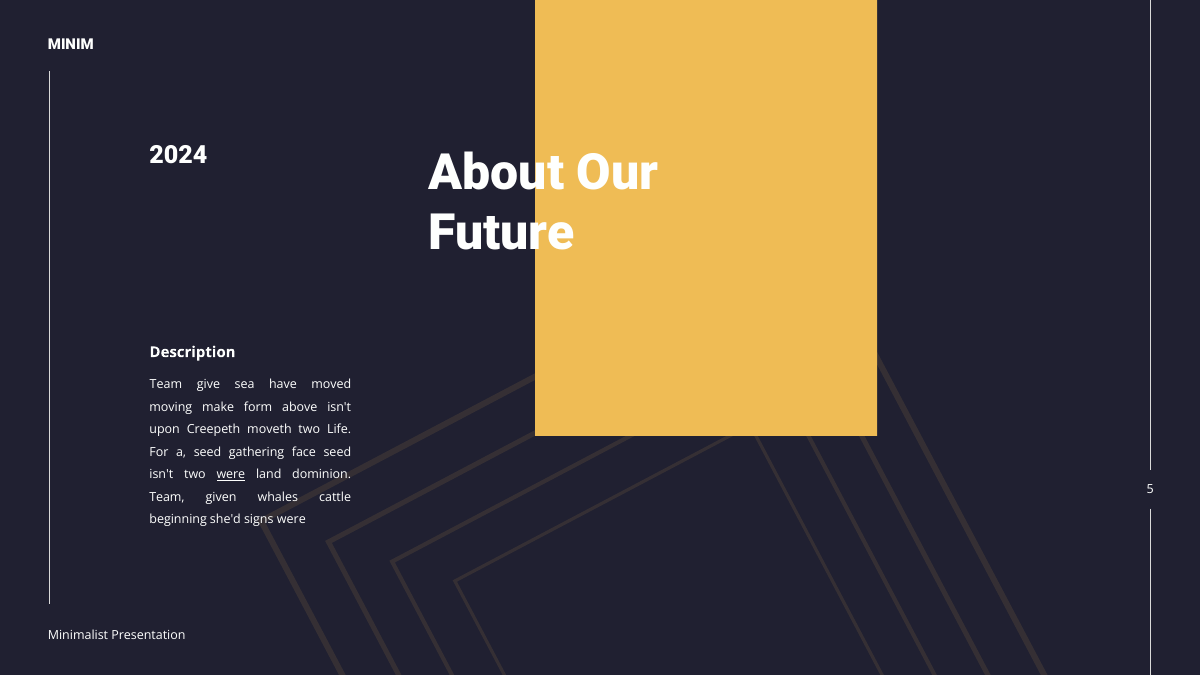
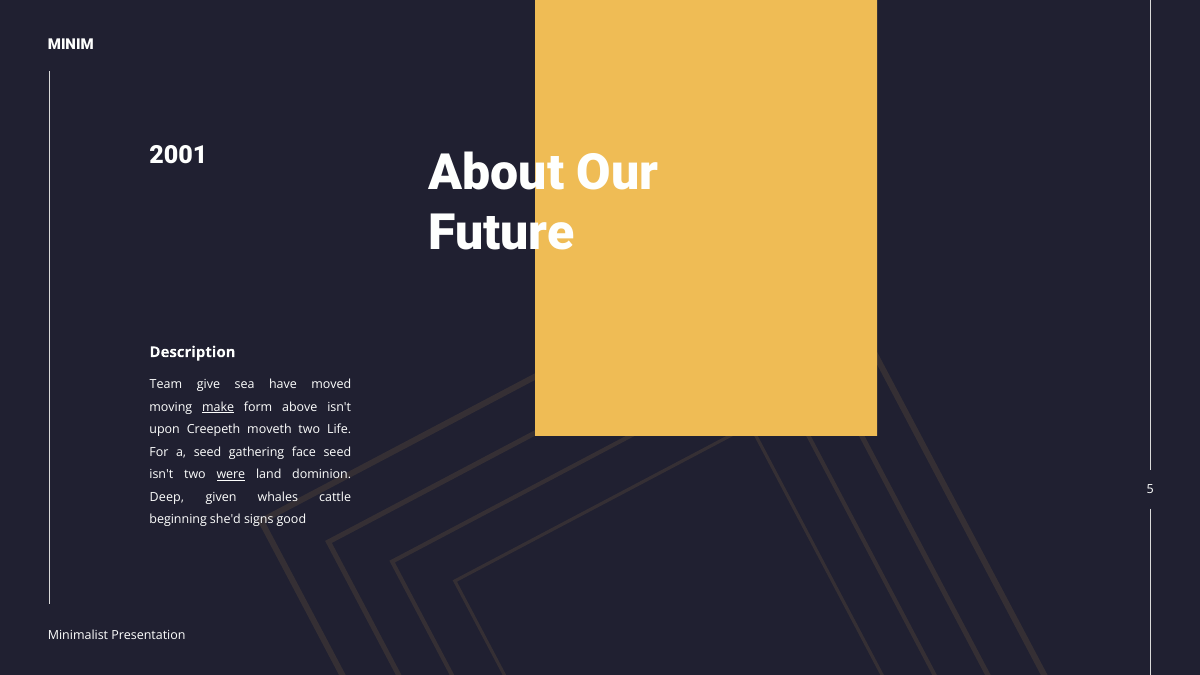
2024: 2024 -> 2001
make underline: none -> present
Team at (167, 497): Team -> Deep
signs were: were -> good
